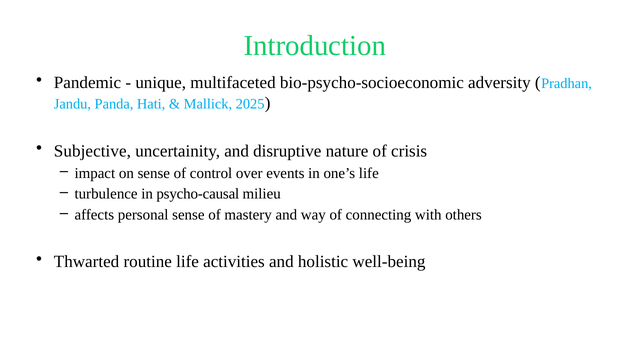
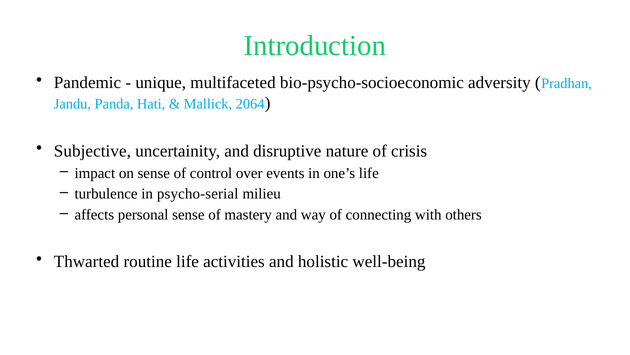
2025: 2025 -> 2064
psycho-causal: psycho-causal -> psycho-serial
